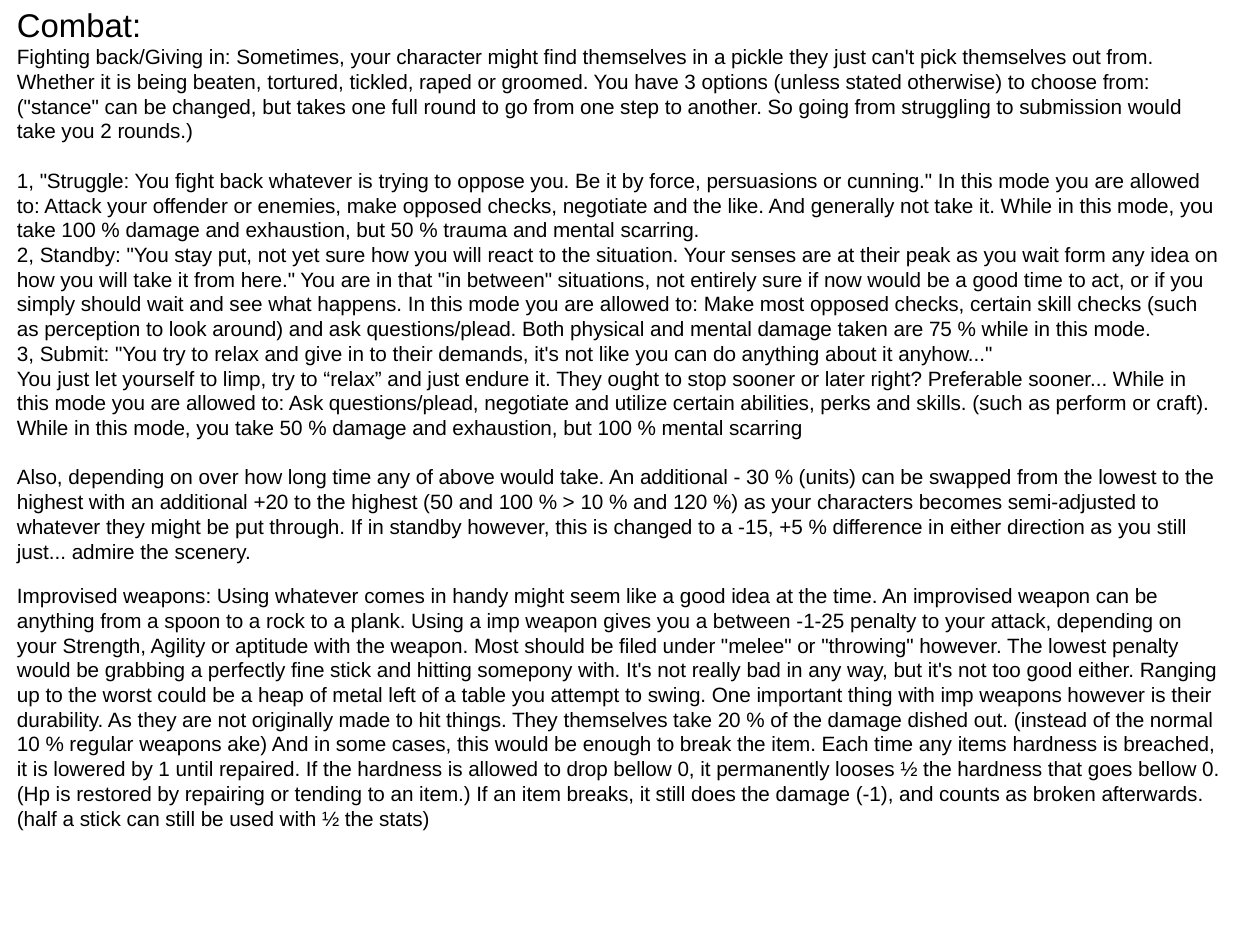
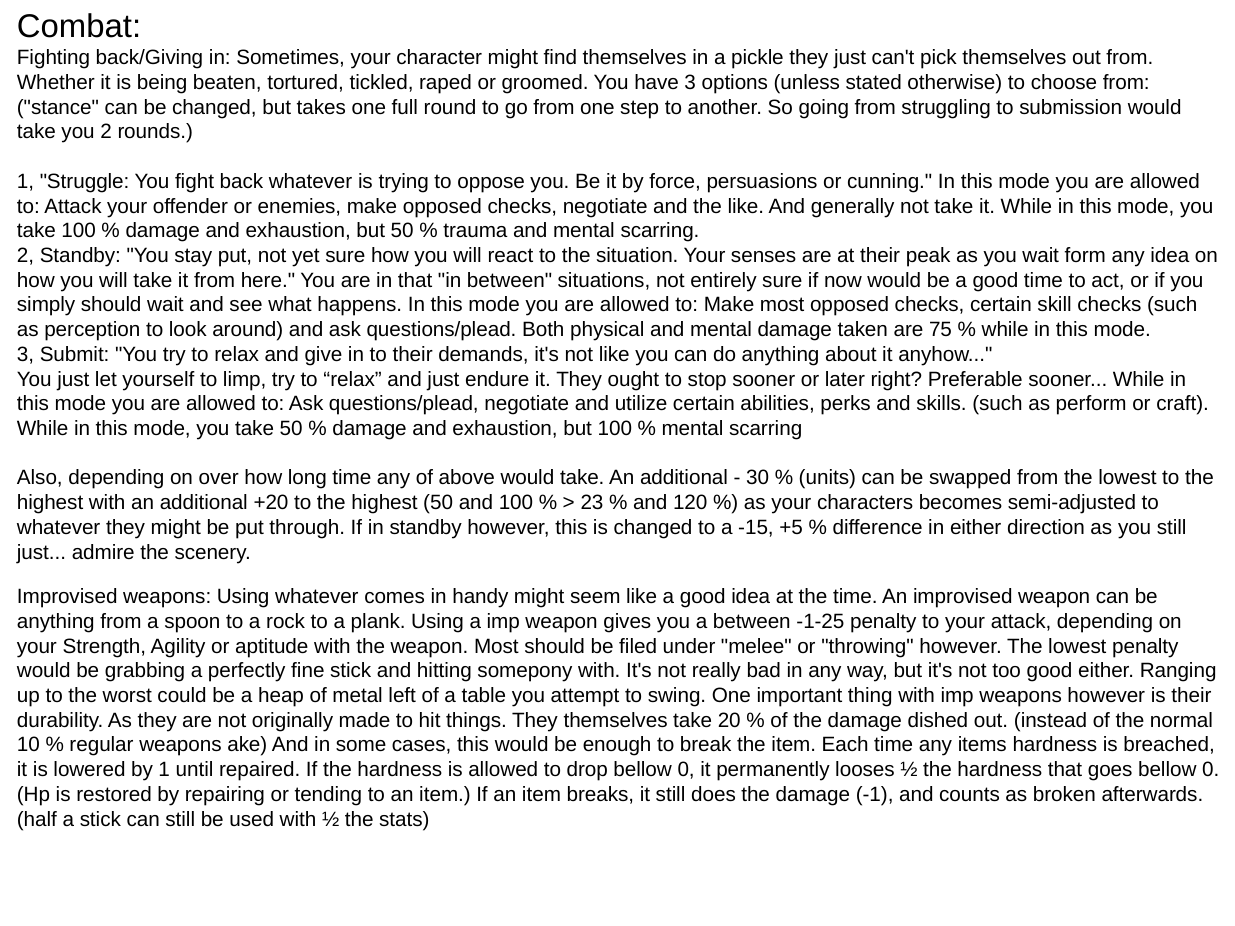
10 at (592, 503): 10 -> 23
